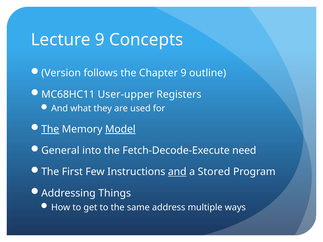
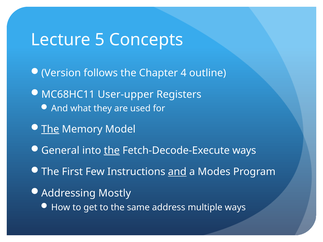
Lecture 9: 9 -> 5
Chapter 9: 9 -> 4
Model underline: present -> none
the at (112, 151) underline: none -> present
Fetch-Decode-Execute need: need -> ways
Stored: Stored -> Modes
Things: Things -> Mostly
